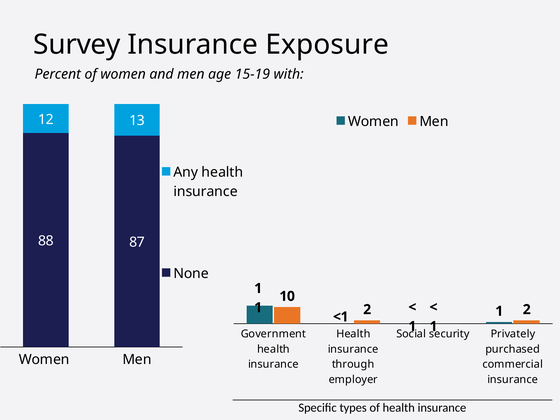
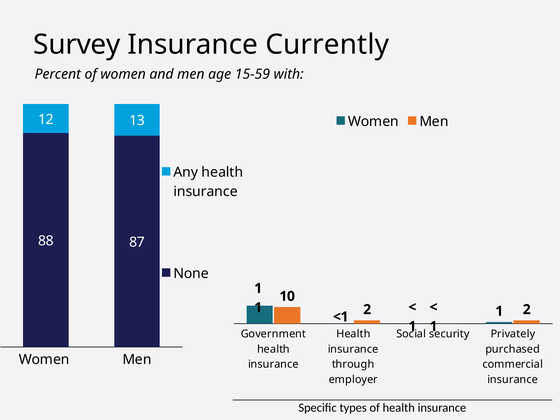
Exposure: Exposure -> Currently
15-19: 15-19 -> 15-59
